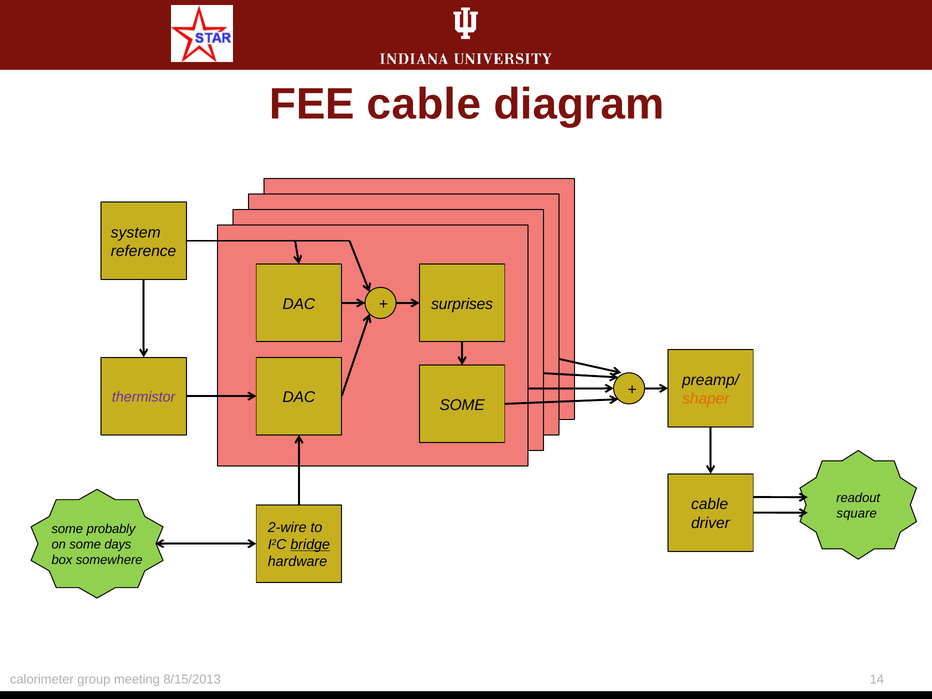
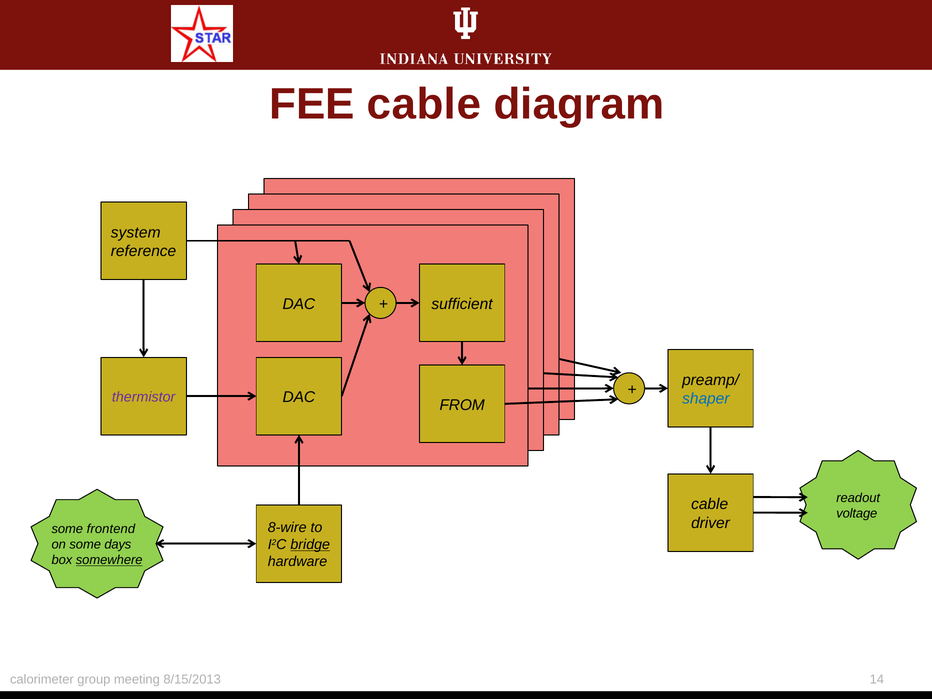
surprises: surprises -> sufficient
shaper colour: orange -> blue
SOME at (462, 405): SOME -> FROM
square: square -> voltage
2-wire: 2-wire -> 8-wire
probably: probably -> frontend
somewhere underline: none -> present
